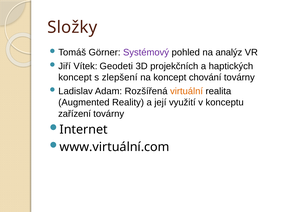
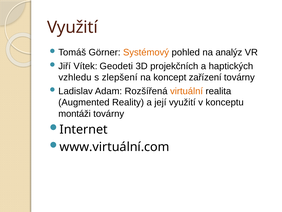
Složky at (72, 27): Složky -> Využití
Systémový colour: purple -> orange
koncept at (75, 77): koncept -> vzhledu
chování: chování -> zařízení
zařízení: zařízení -> montáži
